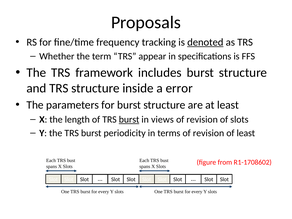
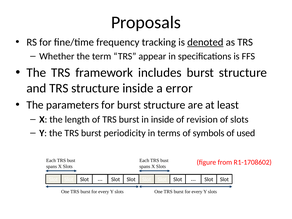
burst at (129, 119) underline: present -> none
in views: views -> inside
terms of revision: revision -> symbols
of least: least -> used
